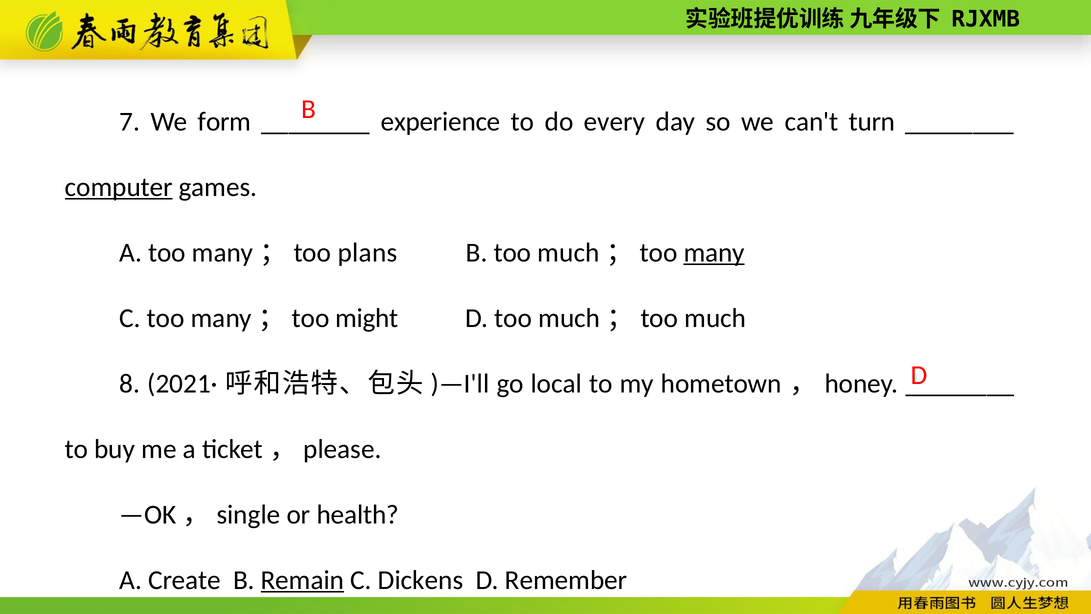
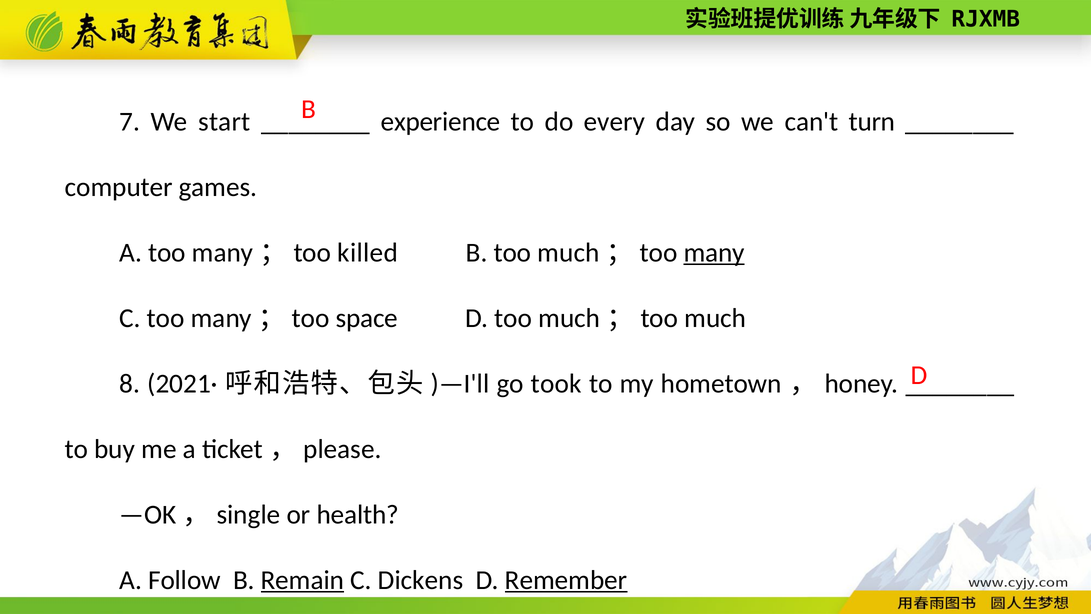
form: form -> start
computer underline: present -> none
plans: plans -> killed
might: might -> space
local: local -> took
Create: Create -> Follow
Remember underline: none -> present
